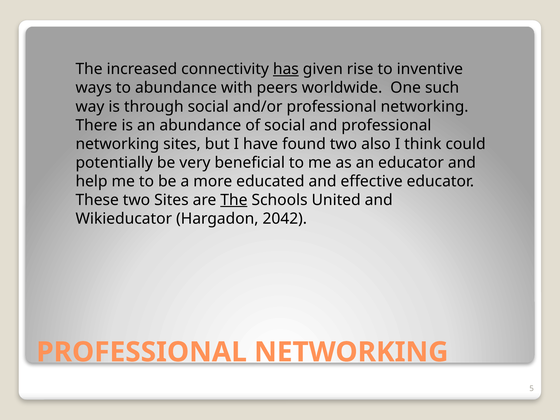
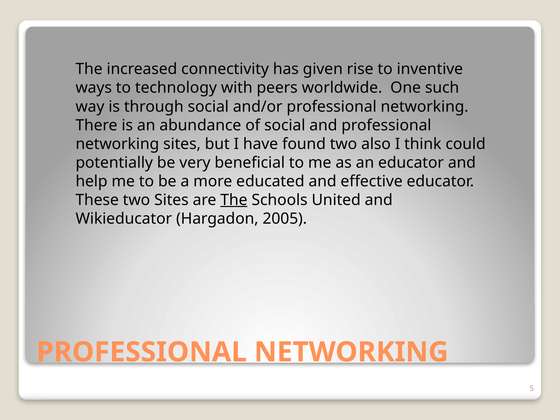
has underline: present -> none
to abundance: abundance -> technology
2042: 2042 -> 2005
